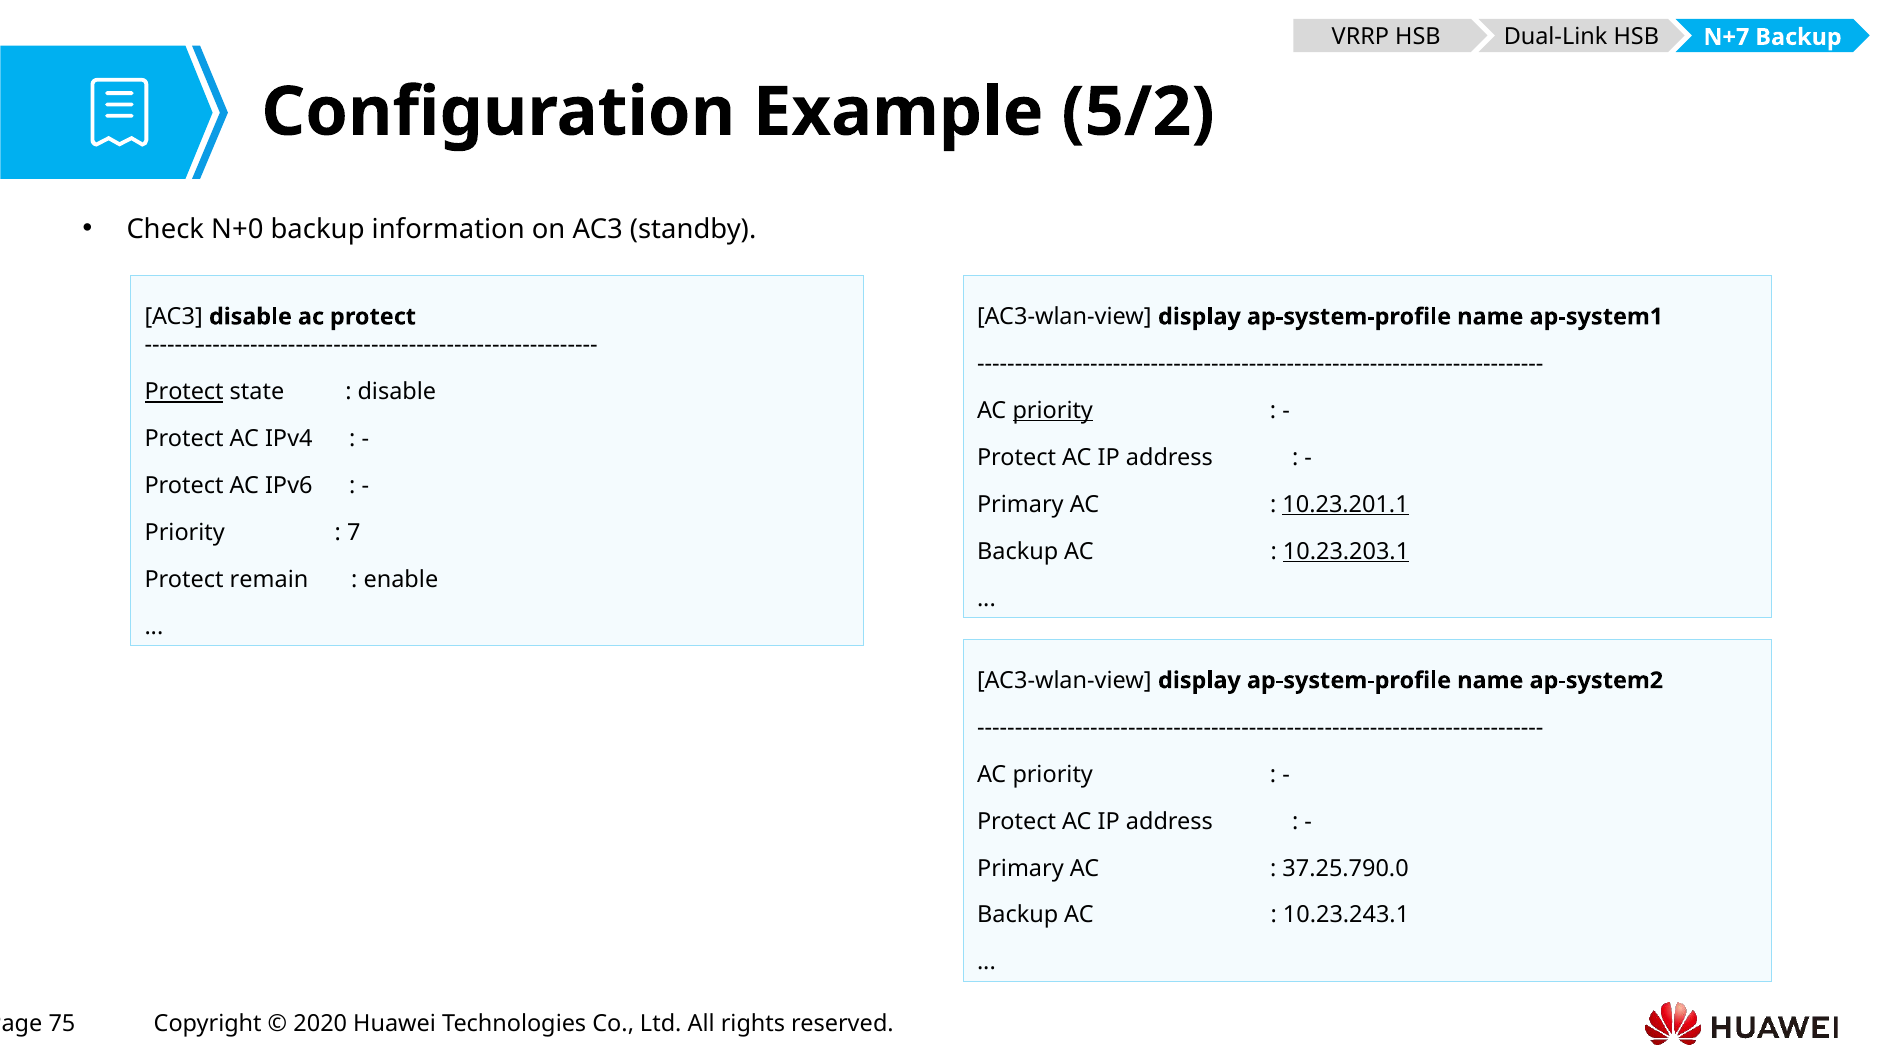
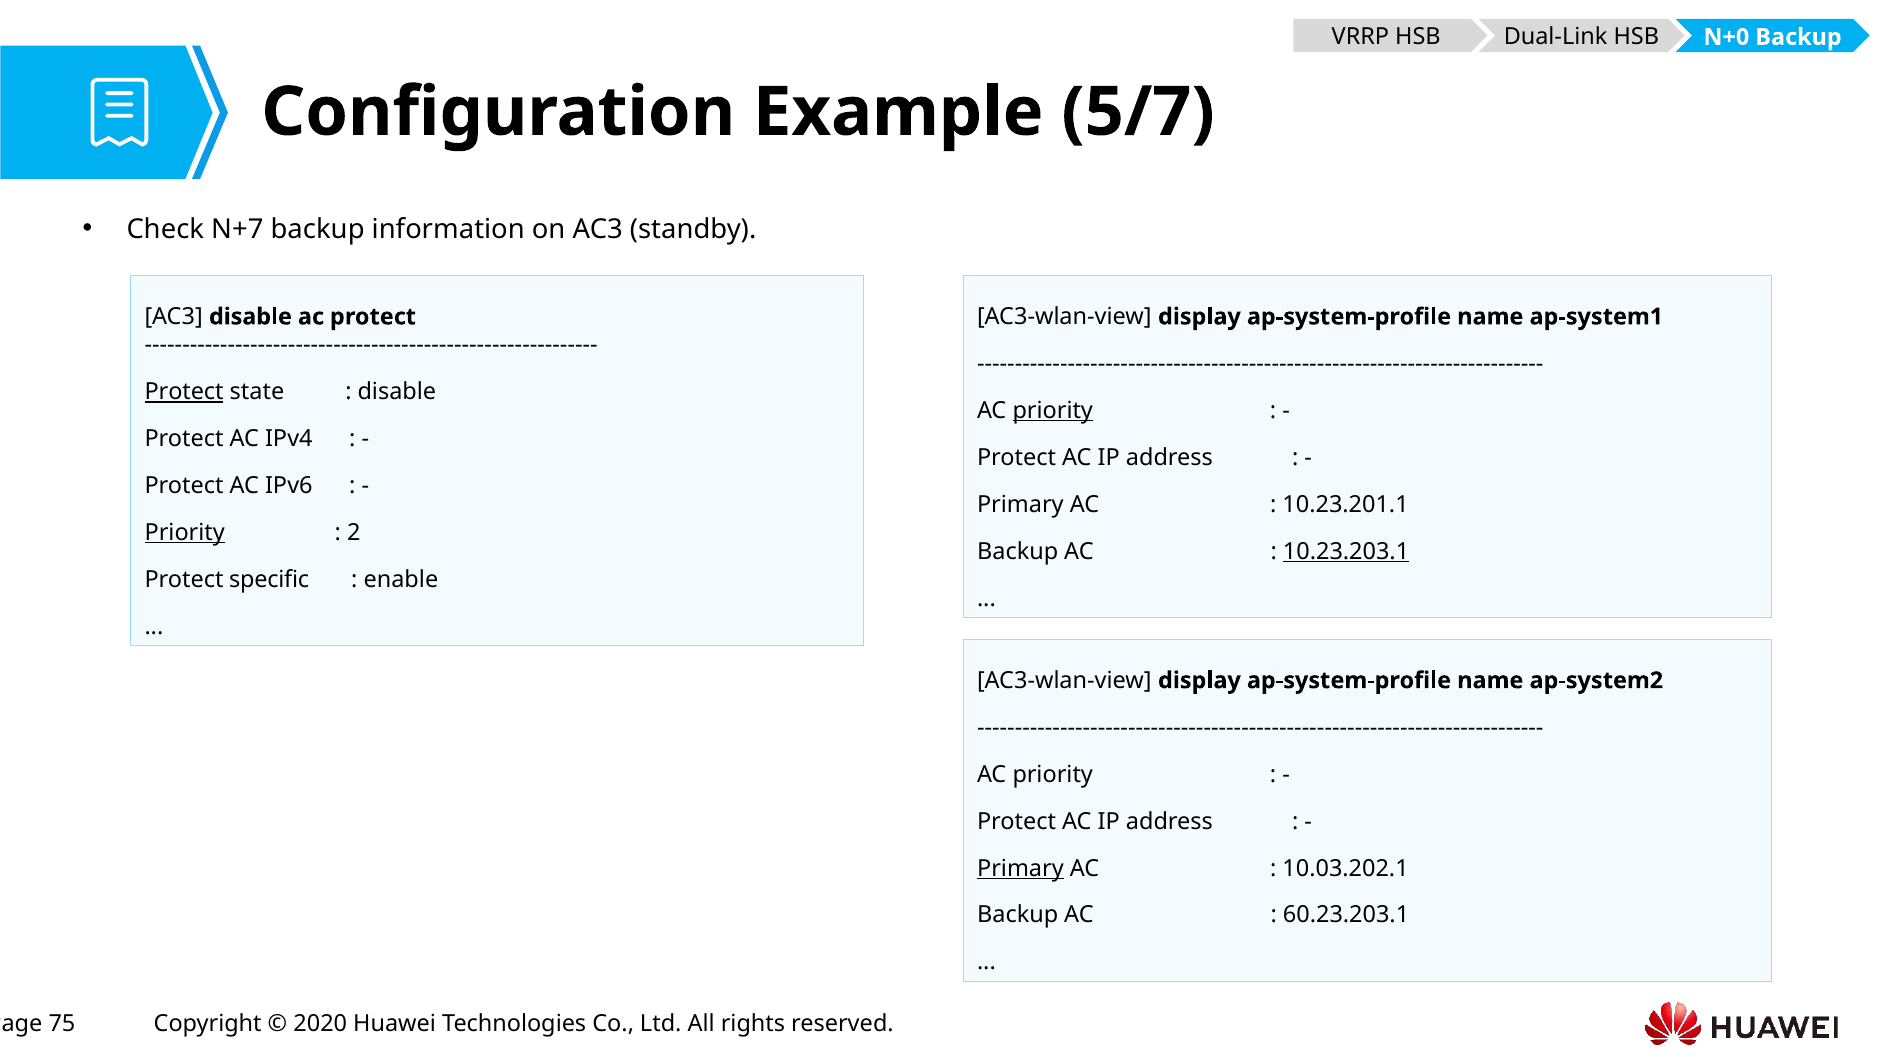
N+7: N+7 -> N+0
5/2: 5/2 -> 5/7
N+0: N+0 -> N+7
10.23.201.1 underline: present -> none
Priority at (185, 533) underline: none -> present
7: 7 -> 2
remain: remain -> specific
Primary at (1020, 868) underline: none -> present
37.25.790.0: 37.25.790.0 -> 10.03.202.1
10.23.243.1: 10.23.243.1 -> 60.23.203.1
